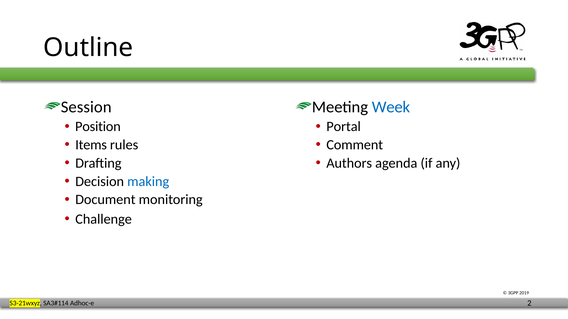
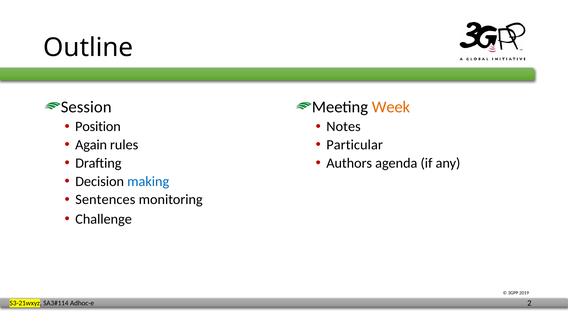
Week colour: blue -> orange
Portal: Portal -> Notes
Items: Items -> Again
Comment: Comment -> Particular
Document: Document -> Sentences
